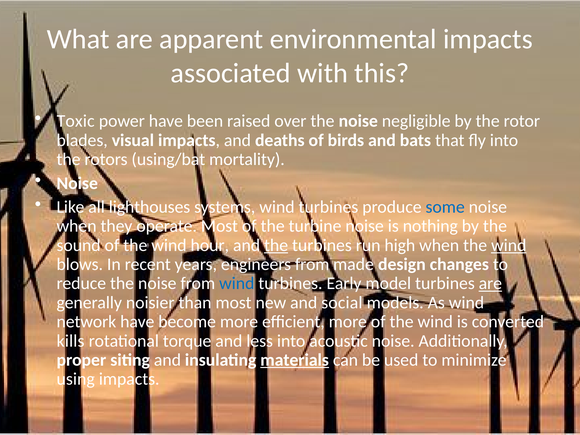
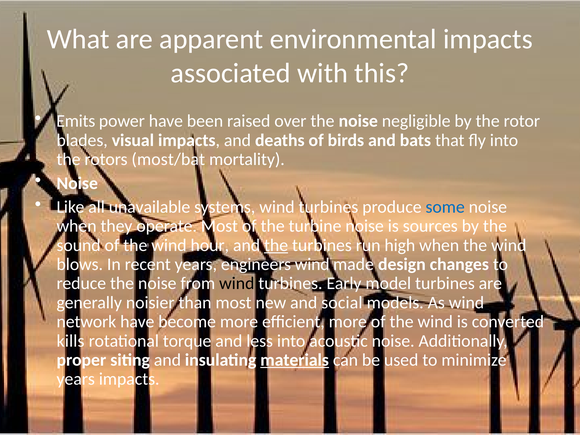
Toxic: Toxic -> Emits
using/bat: using/bat -> most/bat
lighthouses: lighthouses -> unavailable
nothing: nothing -> sources
wind at (509, 245) underline: present -> none
engineers from: from -> wind
wind at (237, 283) colour: blue -> black
are at (490, 283) underline: present -> none
using at (76, 379): using -> years
